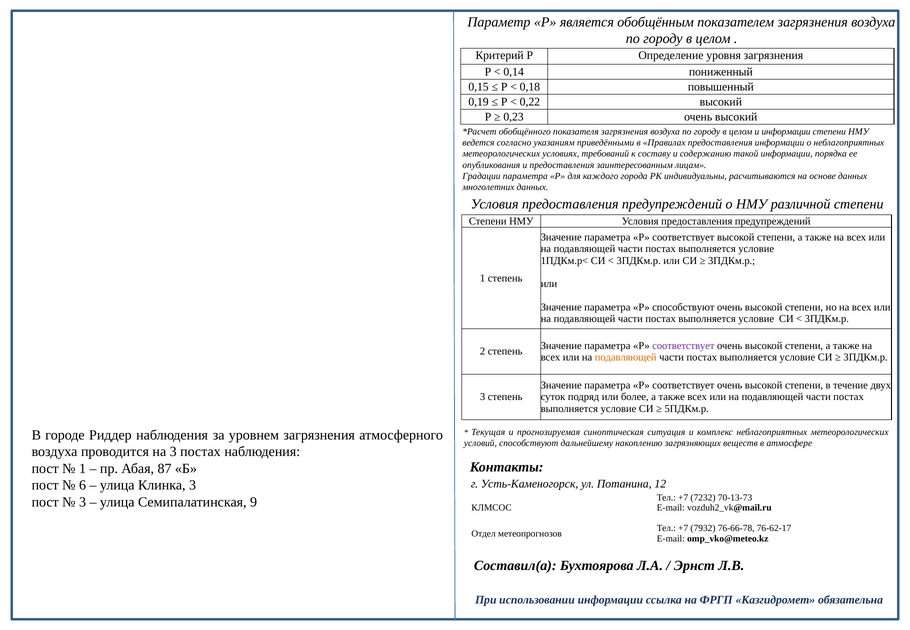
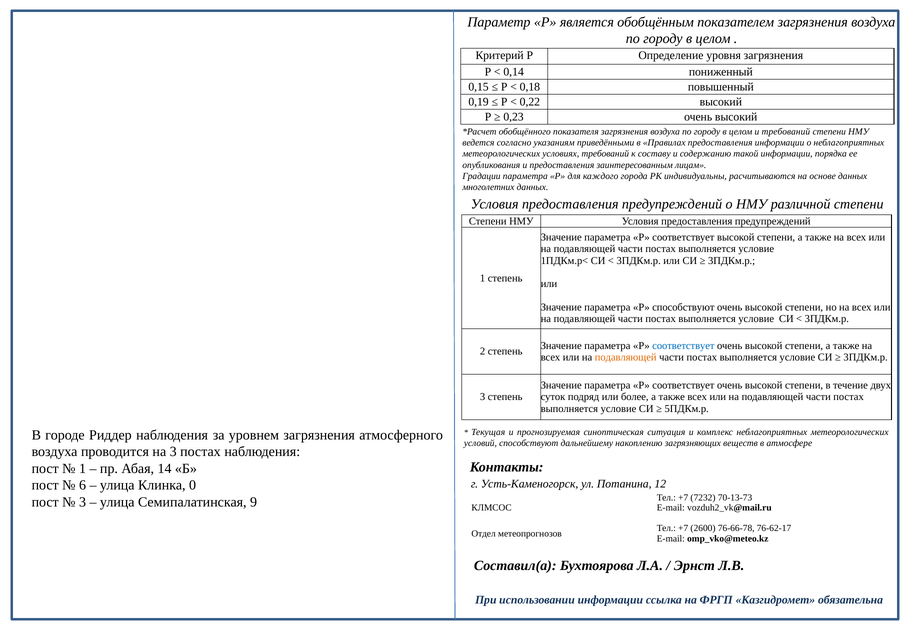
и информации: информации -> требований
соответствует at (683, 346) colour: purple -> blue
87: 87 -> 14
Клинка 3: 3 -> 0
7932: 7932 -> 2600
